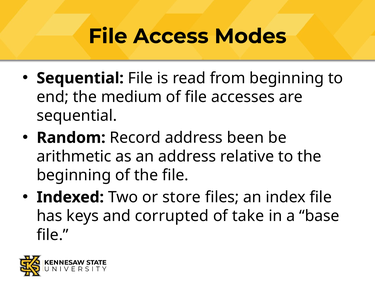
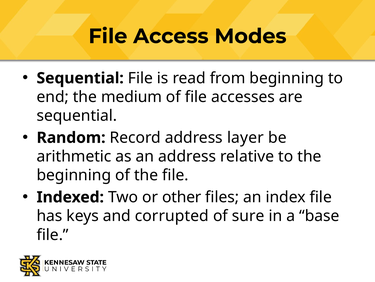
been: been -> layer
store: store -> other
take: take -> sure
